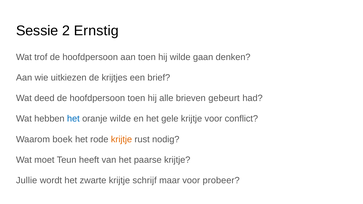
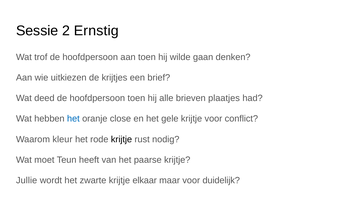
gebeurt: gebeurt -> plaatjes
oranje wilde: wilde -> close
boek: boek -> kleur
krijtje at (121, 139) colour: orange -> black
schrijf: schrijf -> elkaar
probeer: probeer -> duidelijk
